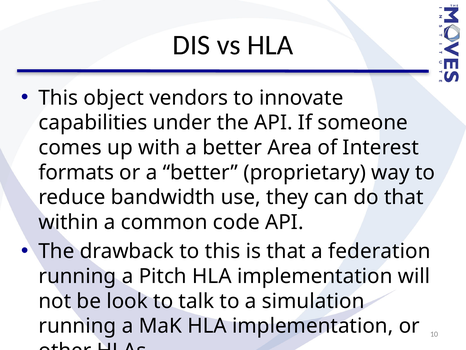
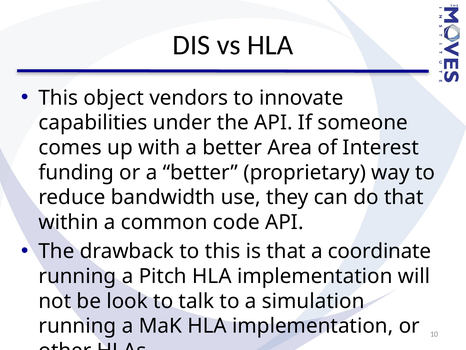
formats: formats -> funding
federation: federation -> coordinate
